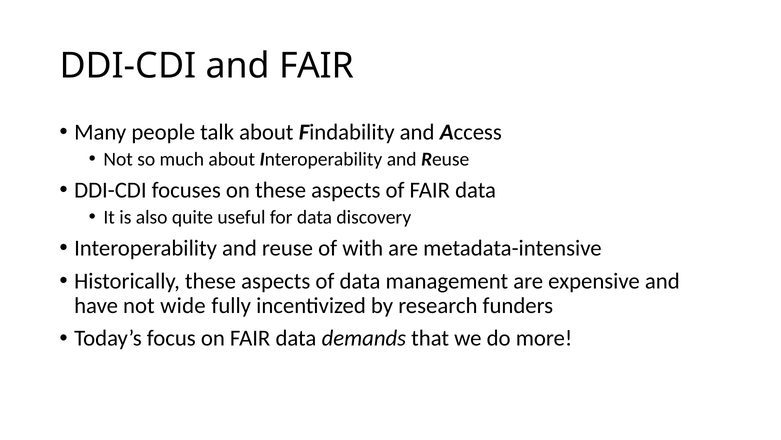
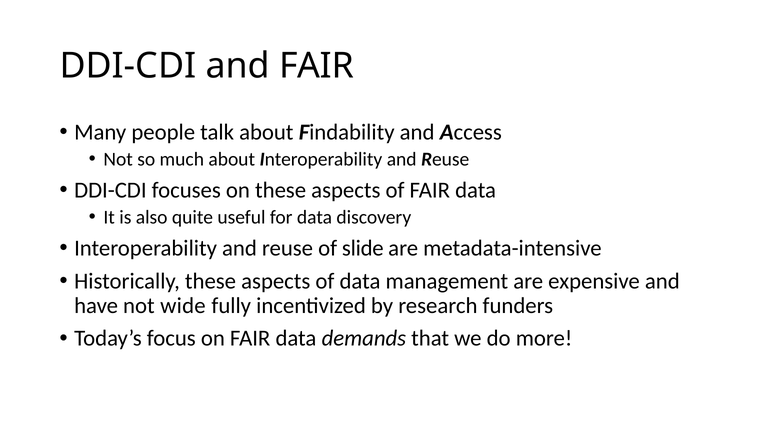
with: with -> slide
